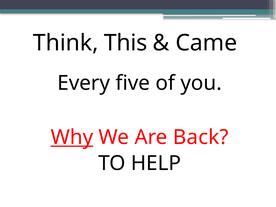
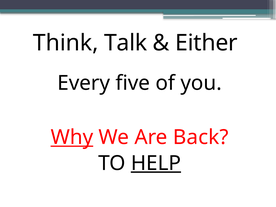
This: This -> Talk
Came: Came -> Either
HELP underline: none -> present
